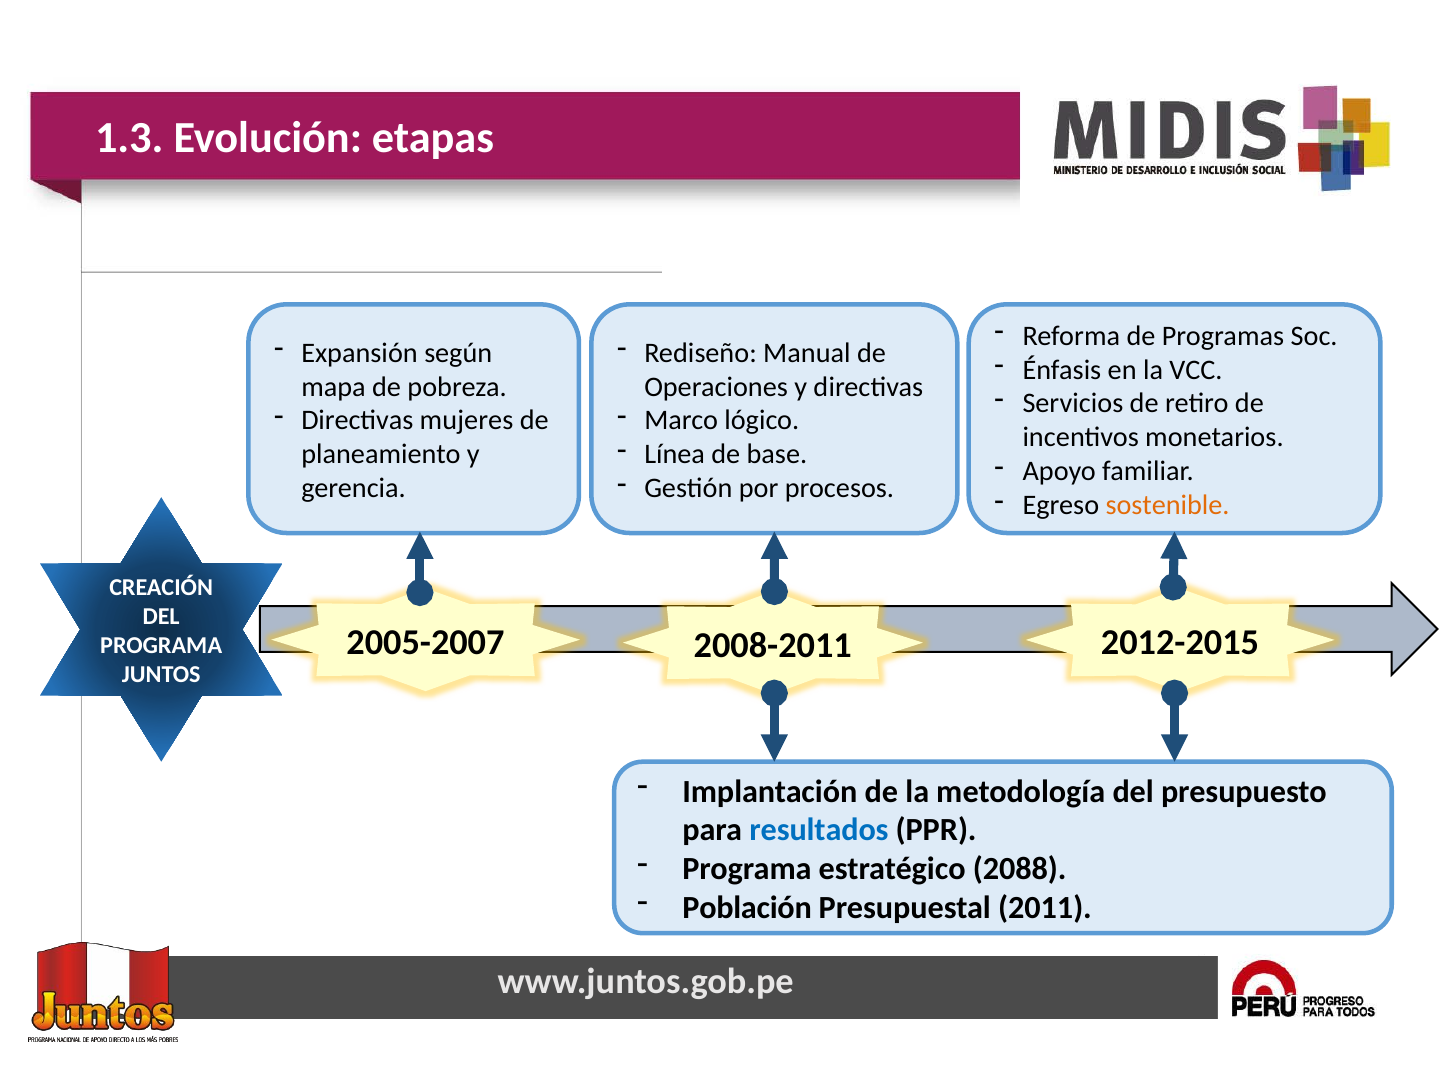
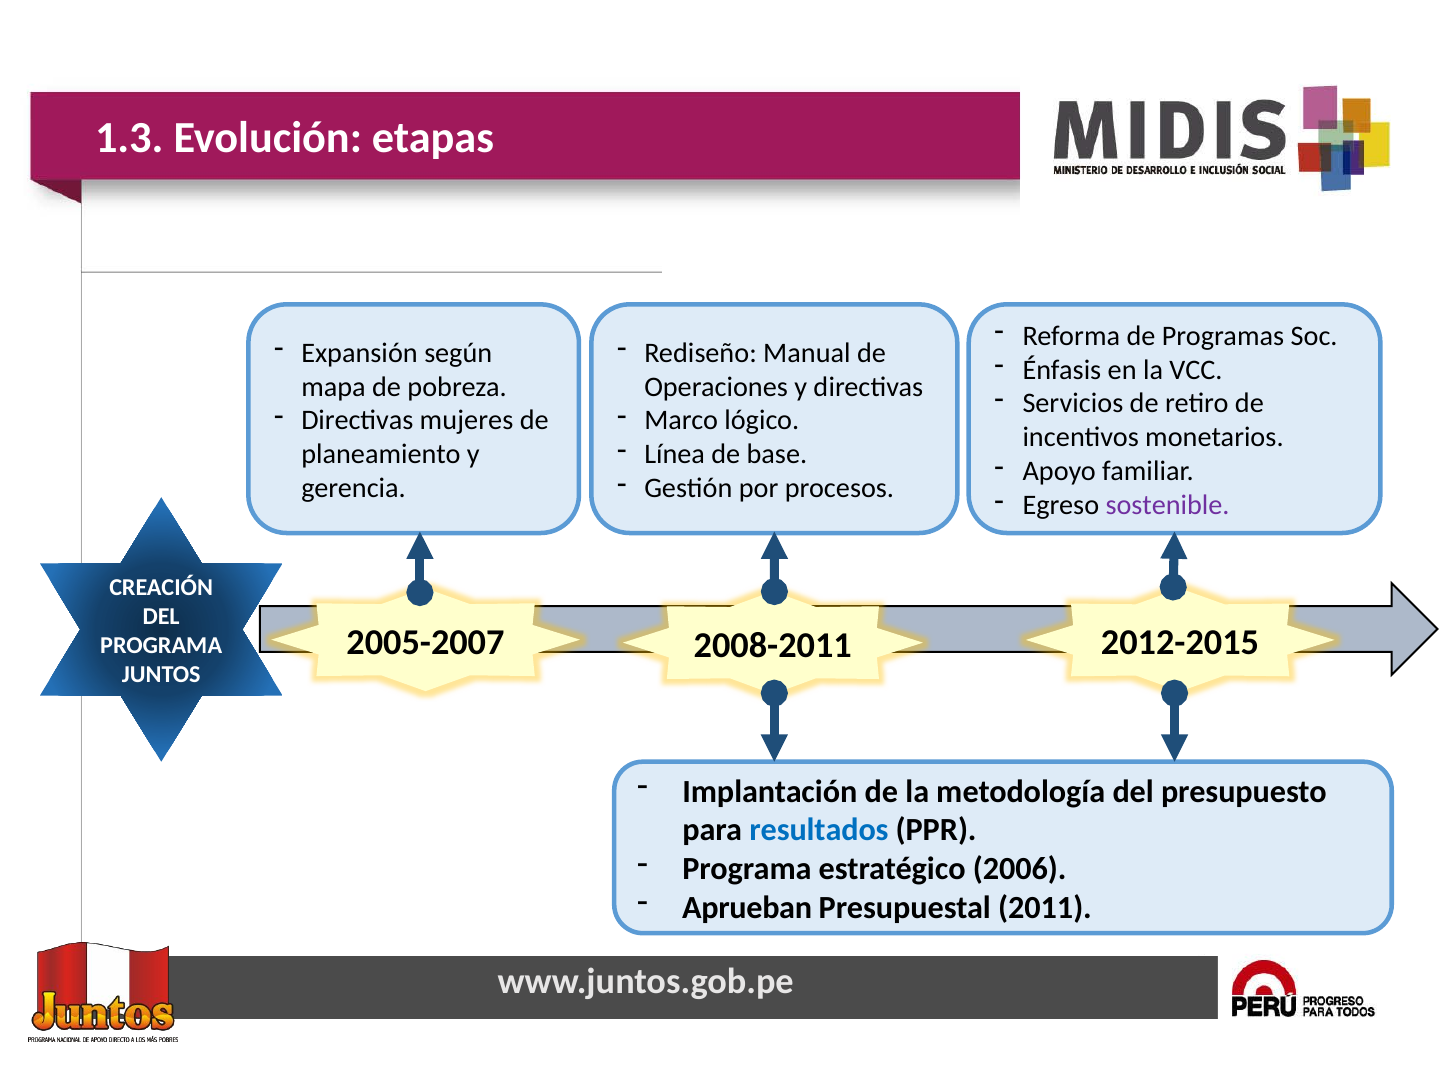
sostenible colour: orange -> purple
2088: 2088 -> 2006
Población: Población -> Aprueban
